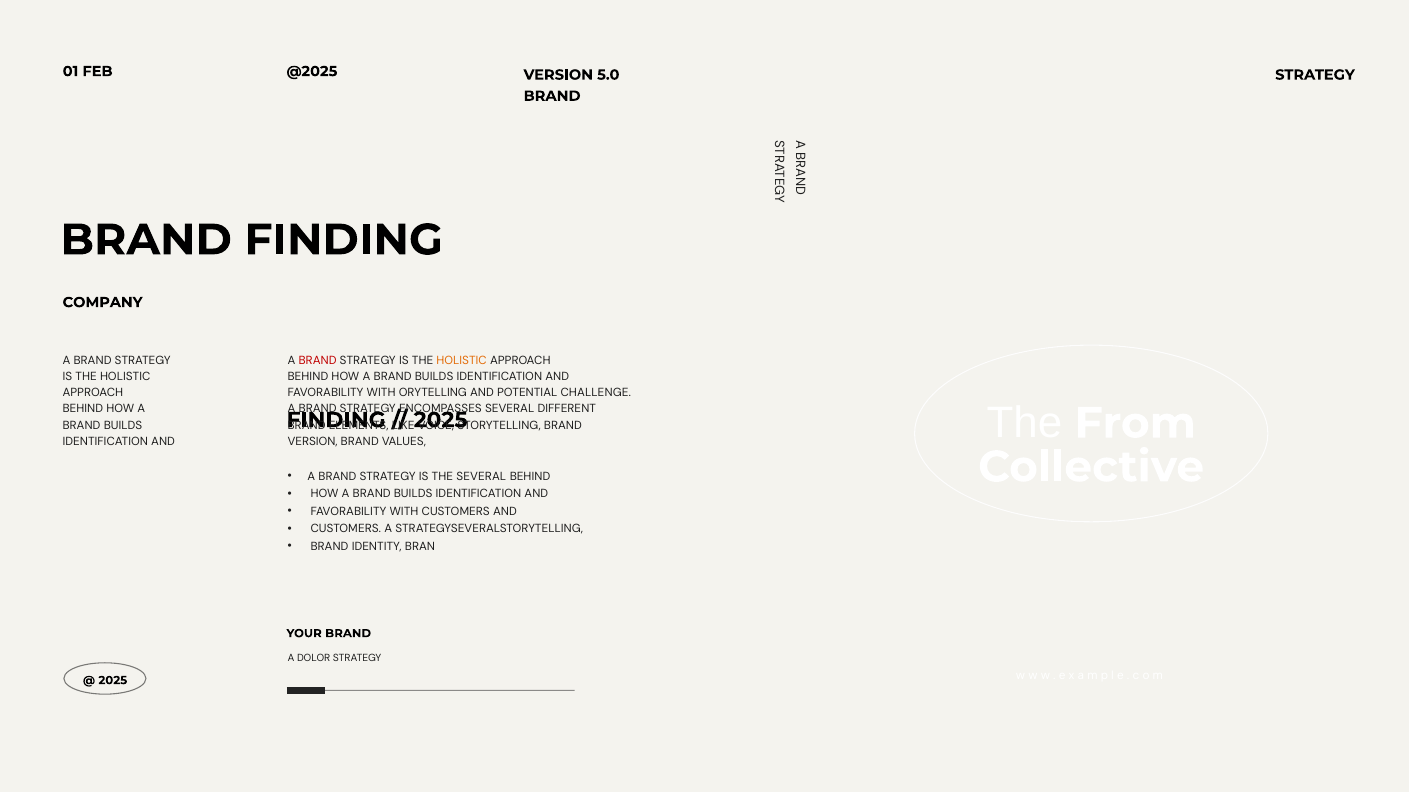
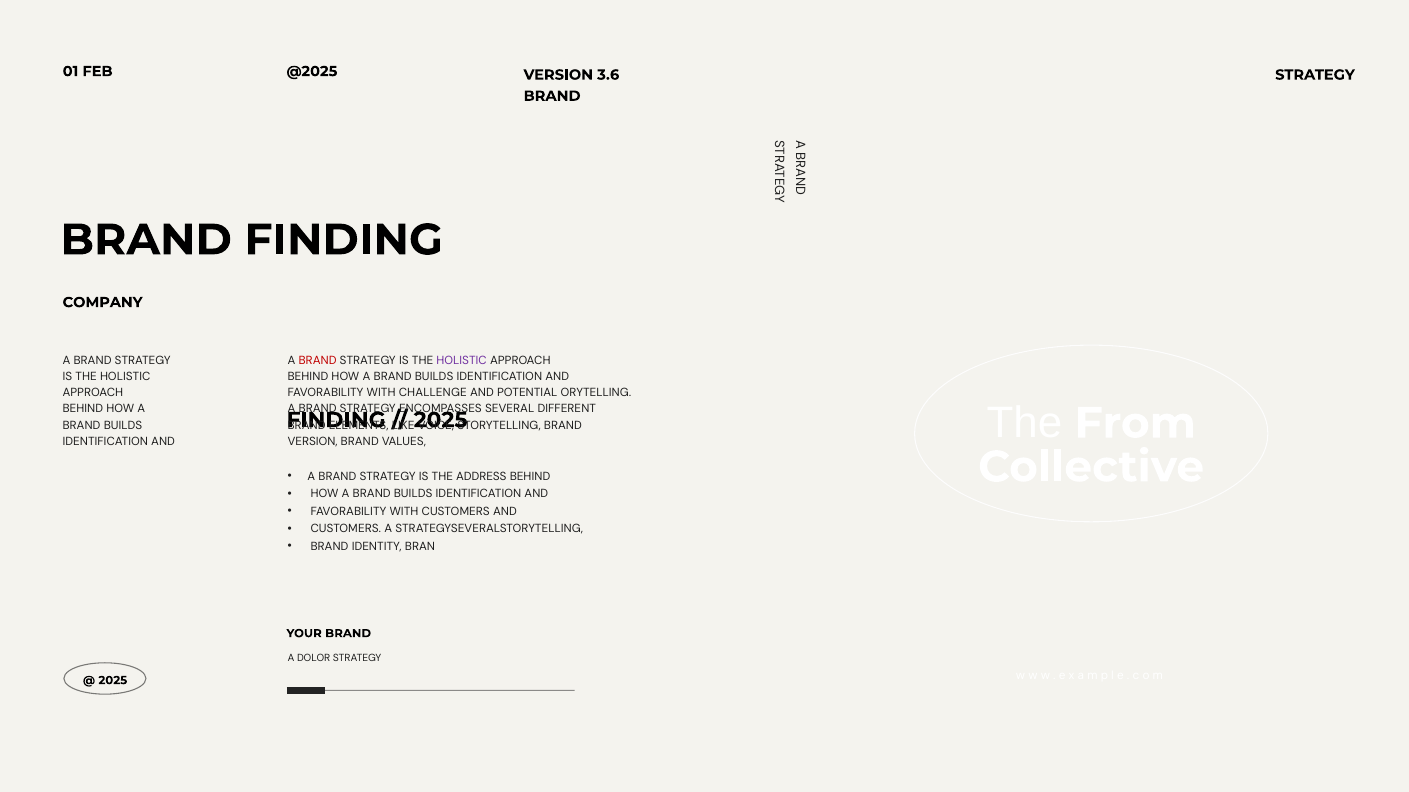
5.0: 5.0 -> 3.6
HOLISTIC at (462, 361) colour: orange -> purple
ORYTELLING: ORYTELLING -> CHALLENGE
CHALLENGE: CHALLENGE -> ORYTELLING
THE SEVERAL: SEVERAL -> ADDRESS
